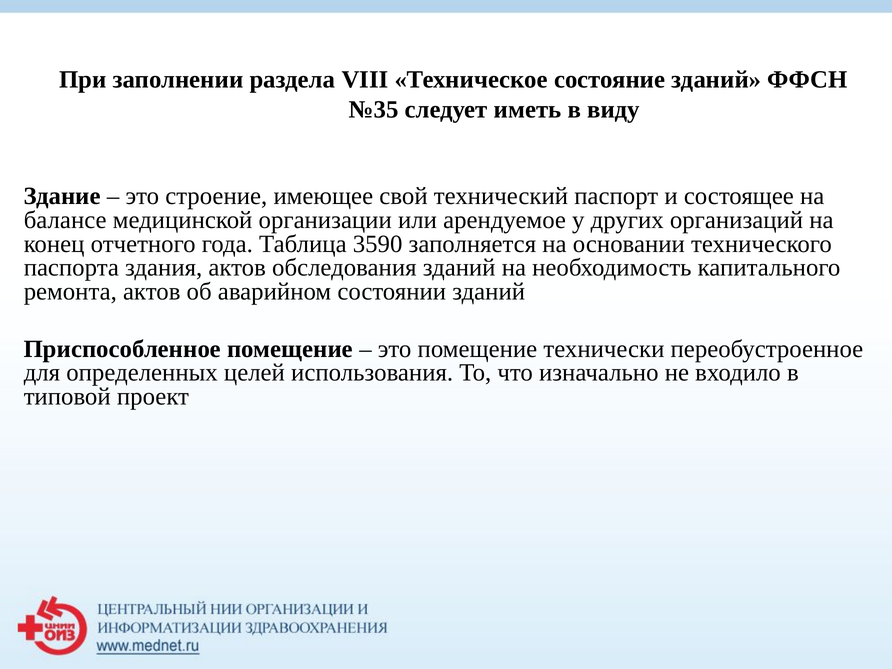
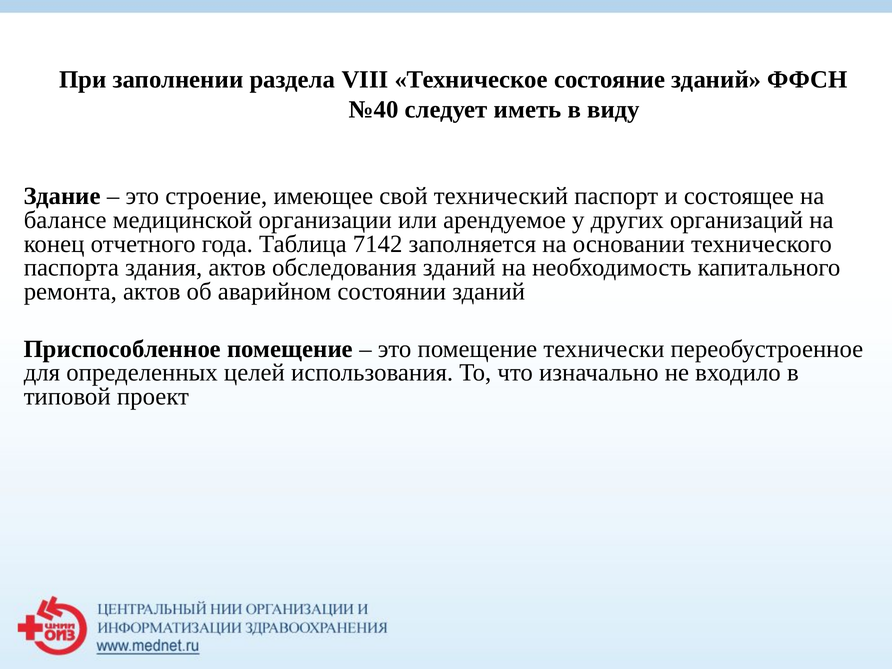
№35: №35 -> №40
3590: 3590 -> 7142
